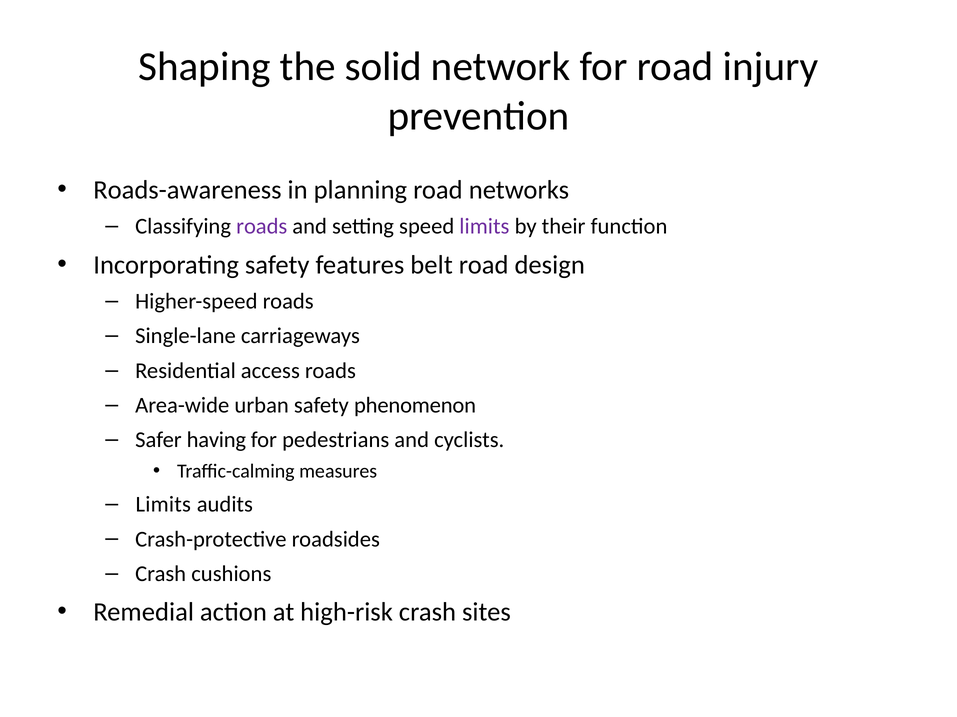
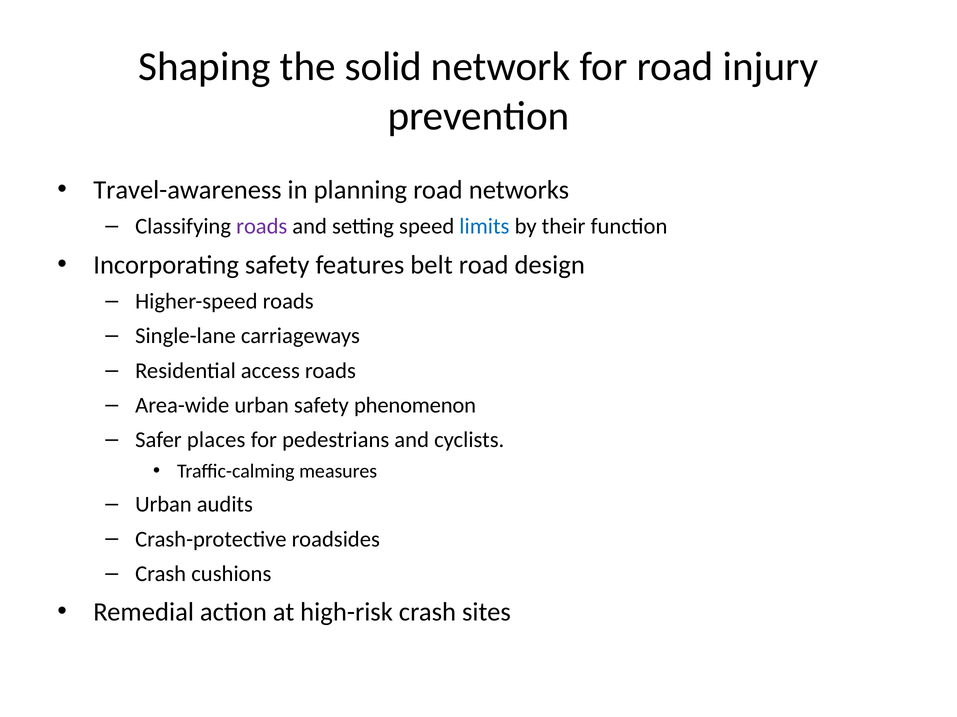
Roads-awareness: Roads-awareness -> Travel-awareness
limits at (484, 227) colour: purple -> blue
having: having -> places
Limits at (163, 505): Limits -> Urban
